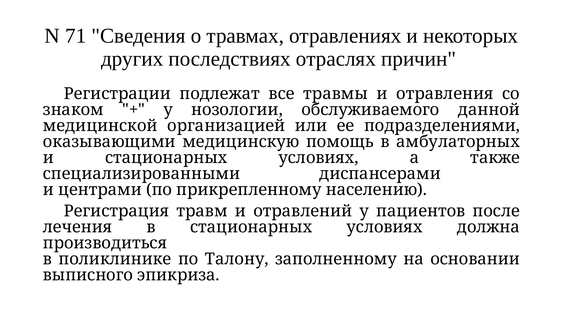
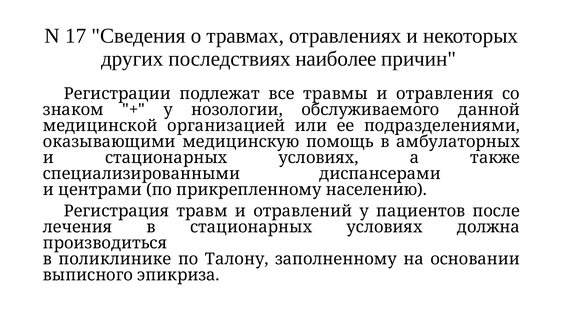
71: 71 -> 17
отраслях: отраслях -> наиболее
